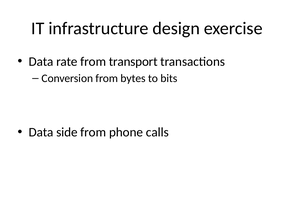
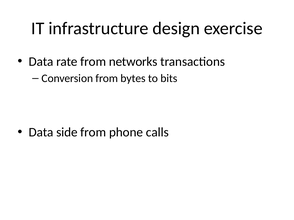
transport: transport -> networks
